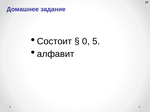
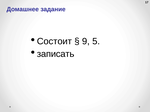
0: 0 -> 9
алфавит: алфавит -> записать
